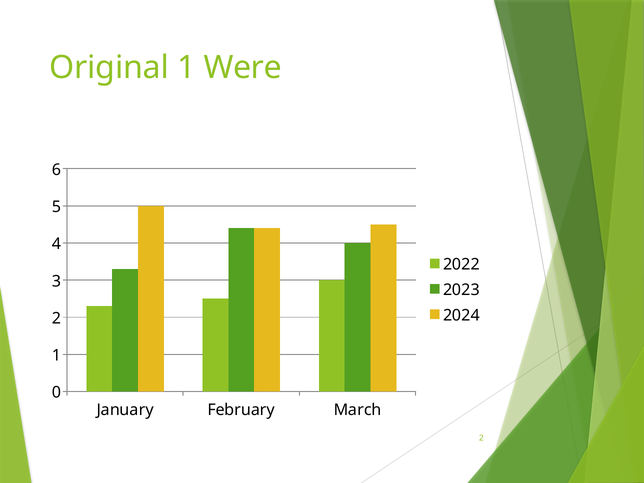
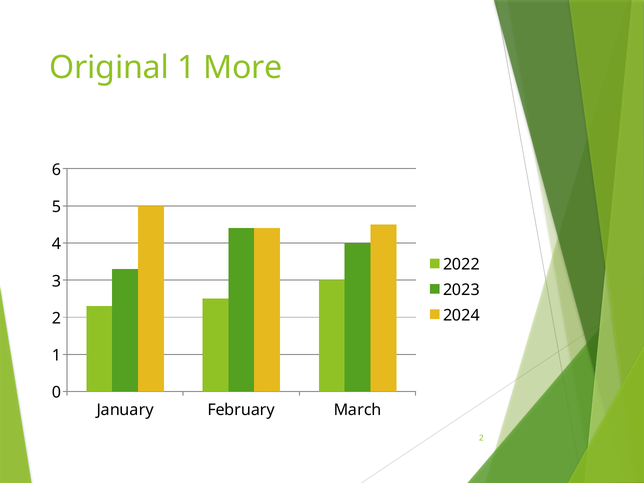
Were: Were -> More
